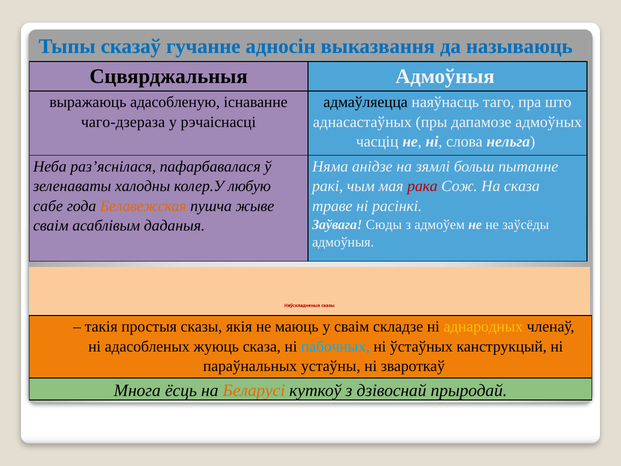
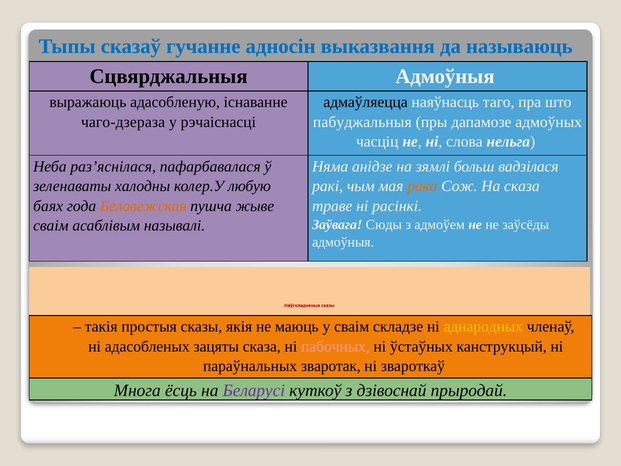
аднасастаўных: аднасастаўных -> пабуджальныя
пытанне: пытанне -> вадзілася
рака colour: red -> orange
сабе: сабе -> баях
даданыя: даданыя -> называлі
жуюць: жуюць -> зацяты
пабочных colour: light blue -> pink
устаўны: устаўны -> зваротак
Беларусі colour: orange -> purple
